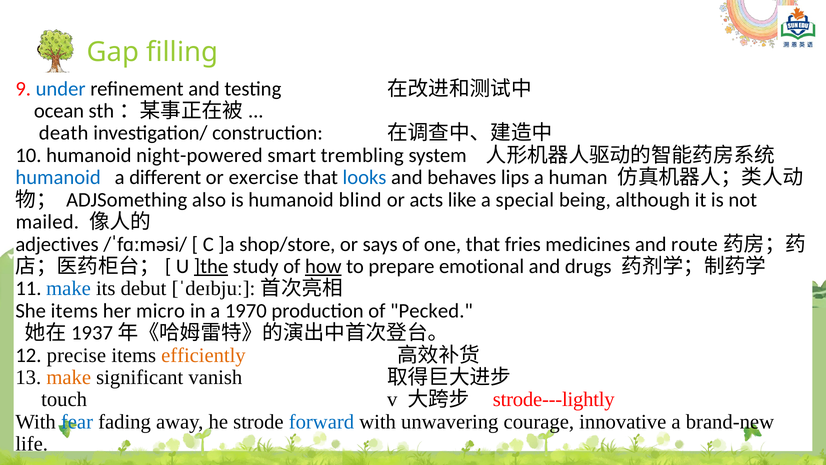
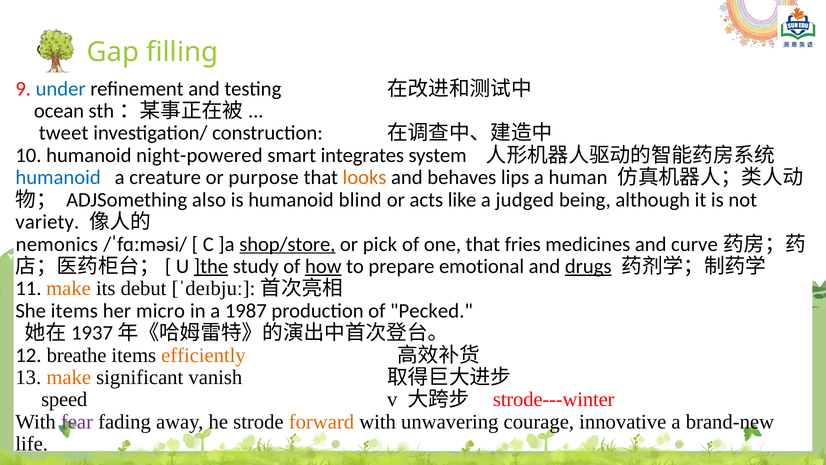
death: death -> tweet
trembling: trembling -> integrates
different: different -> creature
exercise: exercise -> purpose
looks colour: blue -> orange
special: special -> judged
mailed: mailed -> variety
adjectives: adjectives -> nemonics
shop/store underline: none -> present
says: says -> pick
route: route -> curve
drugs underline: none -> present
make at (69, 288) colour: blue -> orange
1970: 1970 -> 1987
precise: precise -> breathe
touch: touch -> speed
strode---lightly: strode---lightly -> strode---winter
fear colour: blue -> purple
forward colour: blue -> orange
